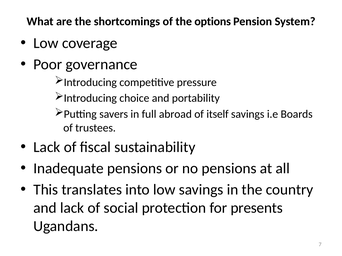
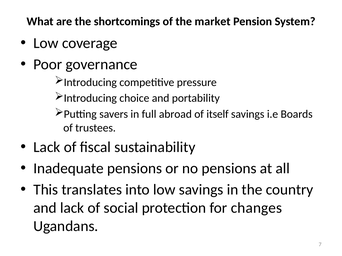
options: options -> market
presents: presents -> changes
